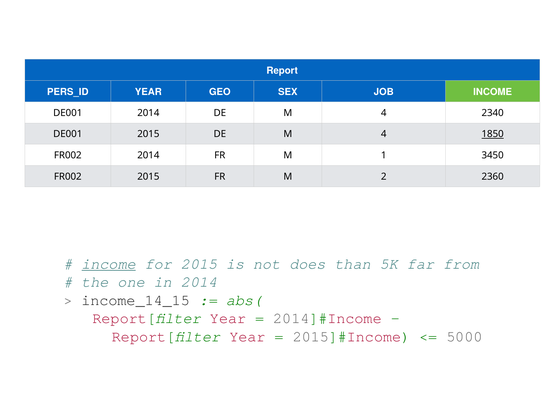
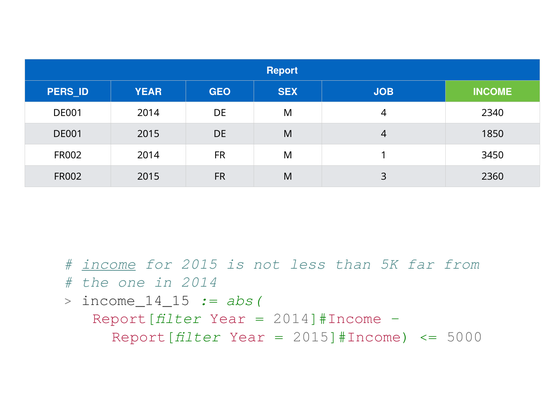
1850 underline: present -> none
2: 2 -> 3
does: does -> less
